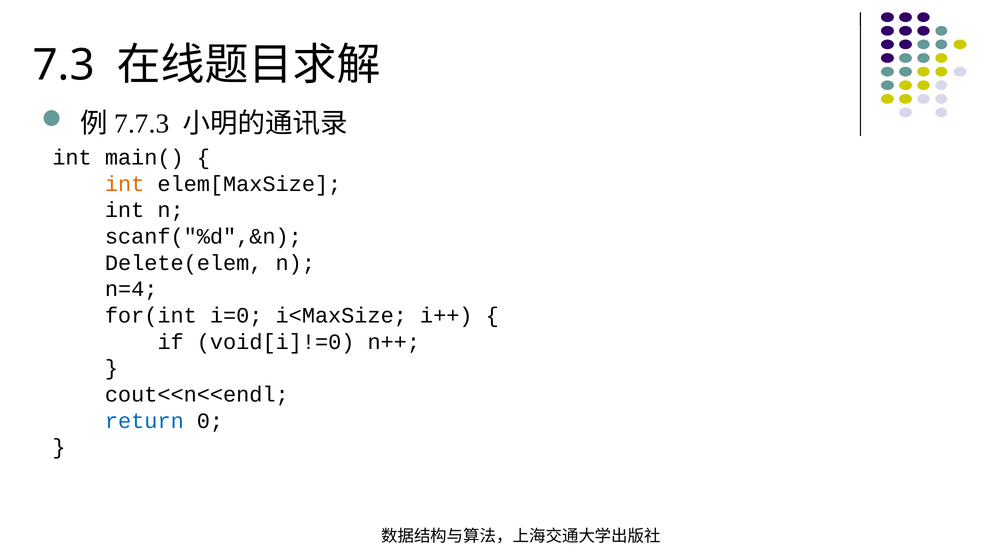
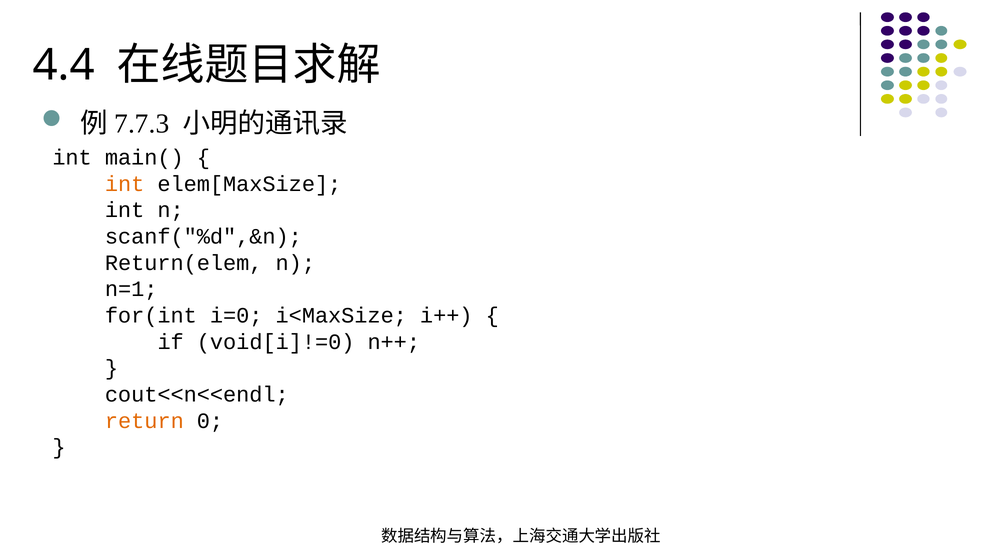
7.3: 7.3 -> 4.4
Delete(elem: Delete(elem -> Return(elem
n=4: n=4 -> n=1
return colour: blue -> orange
